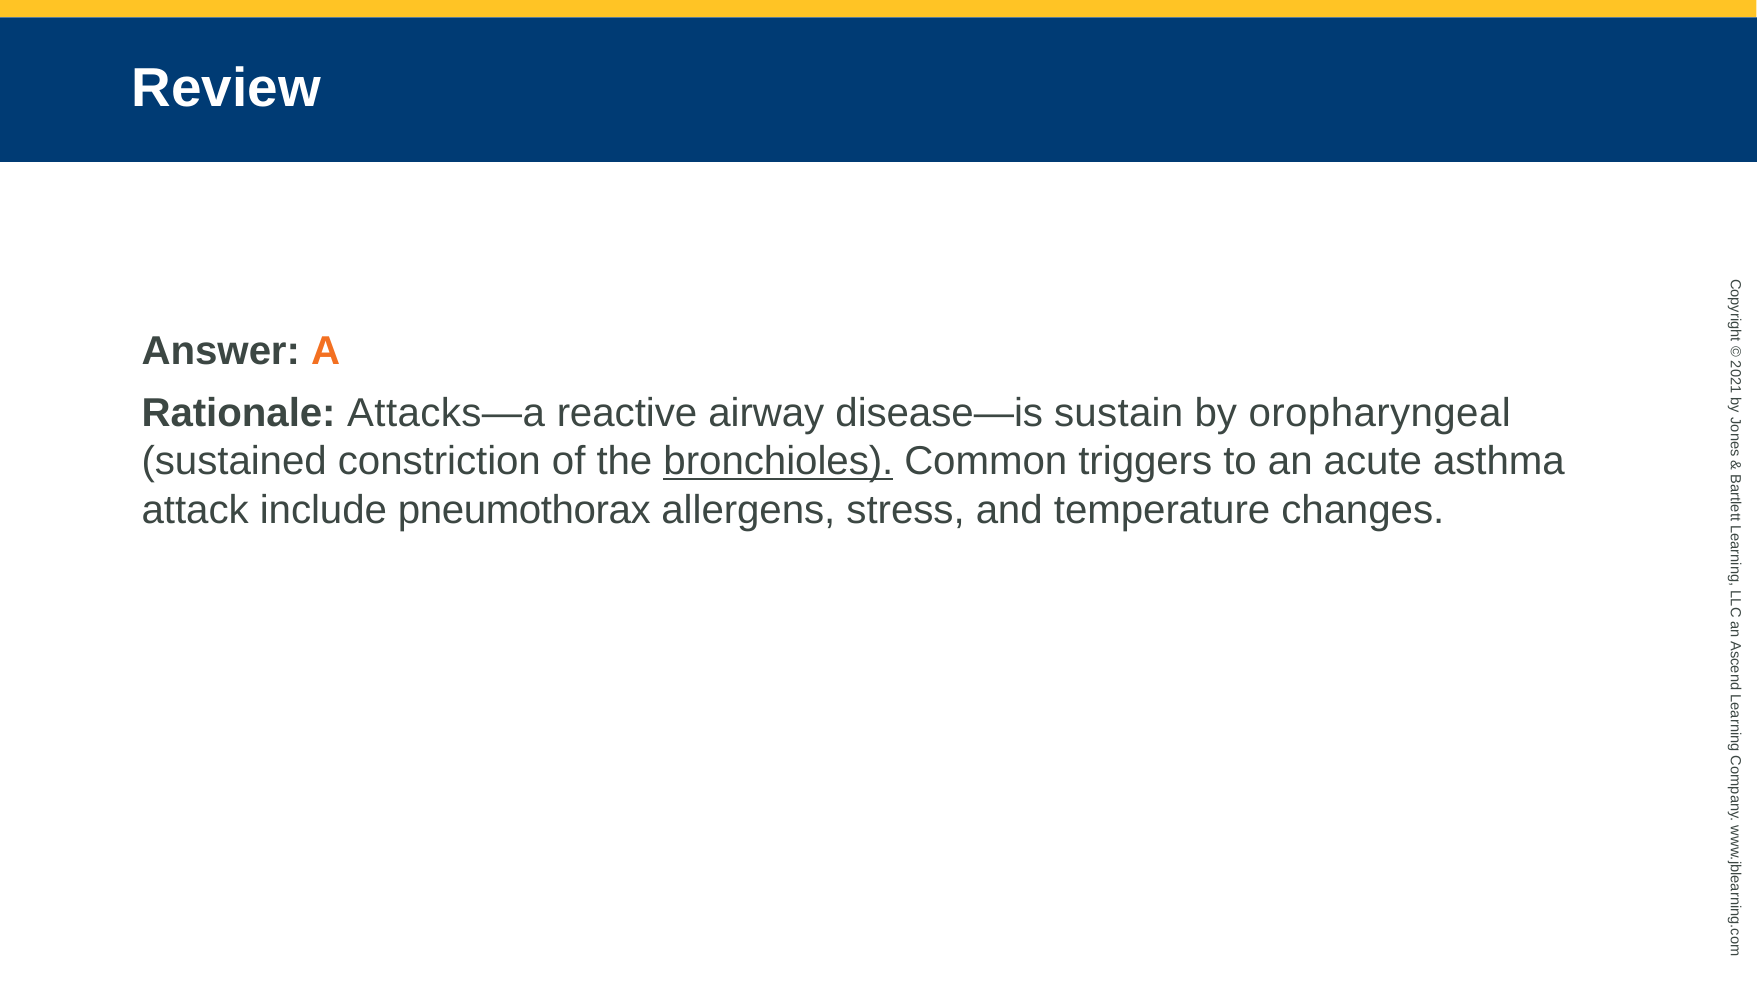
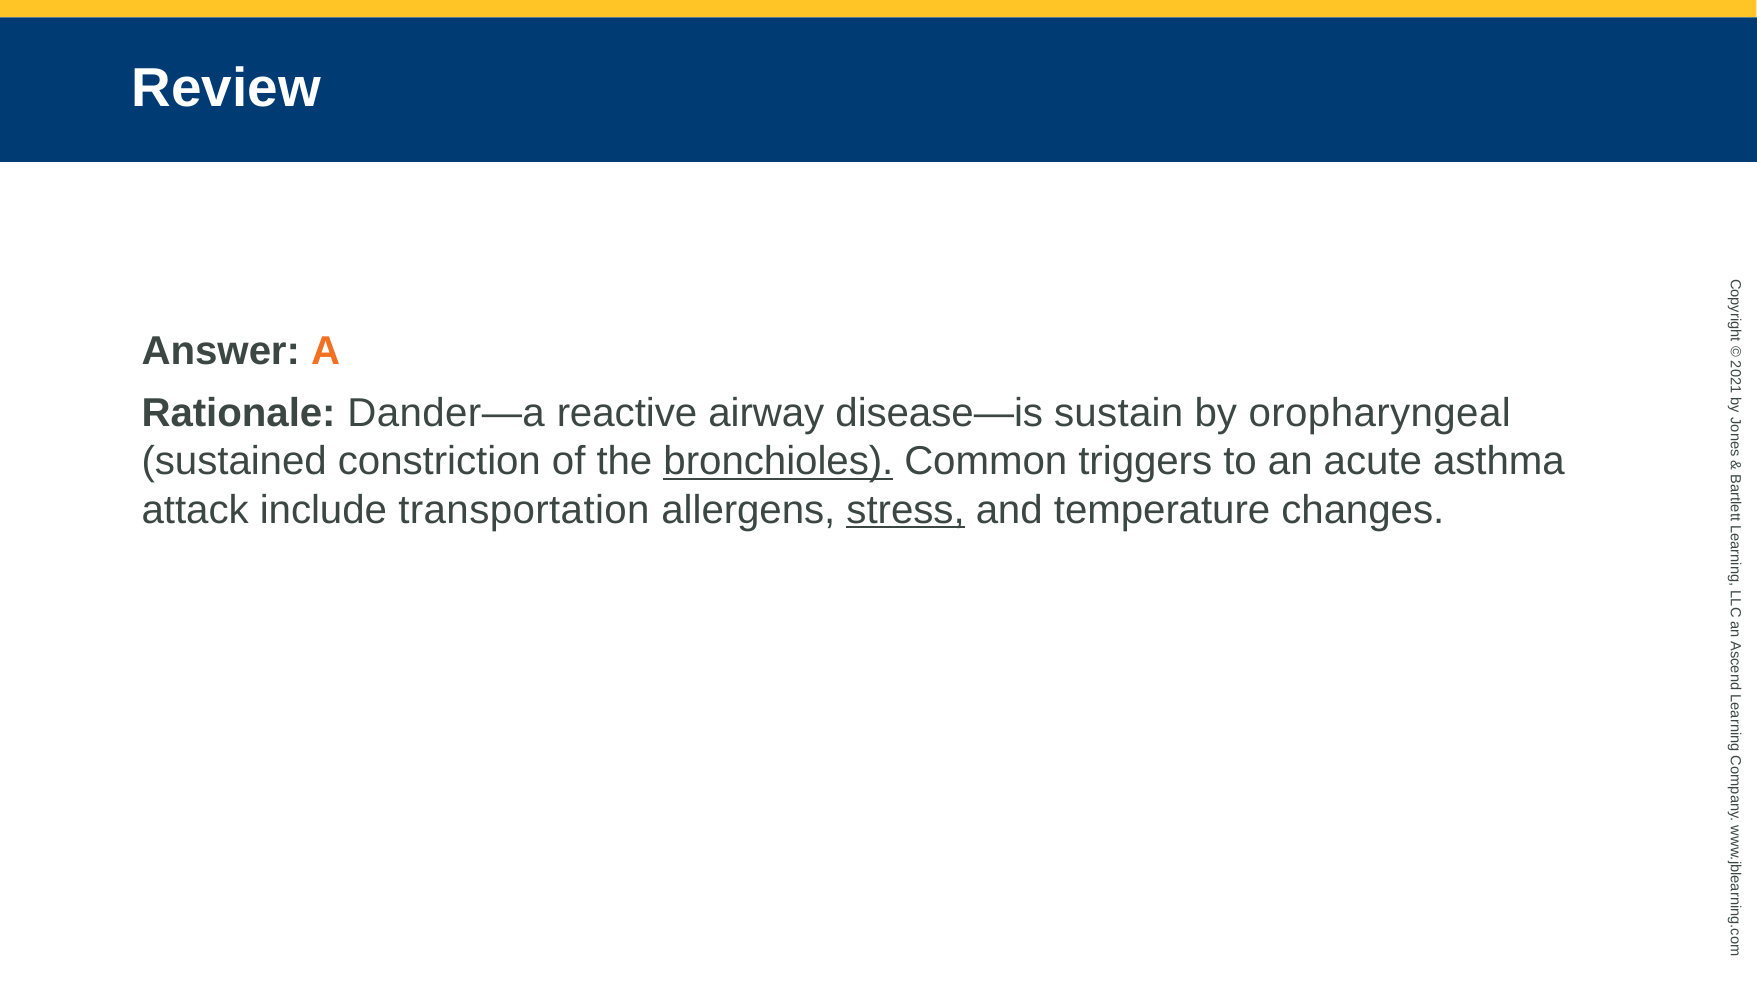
Attacks—a: Attacks—a -> Dander—a
pneumothorax: pneumothorax -> transportation
stress underline: none -> present
